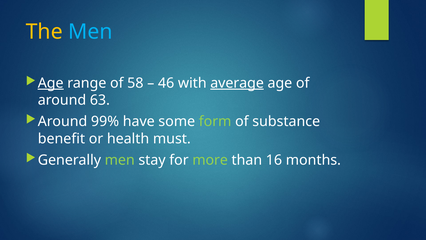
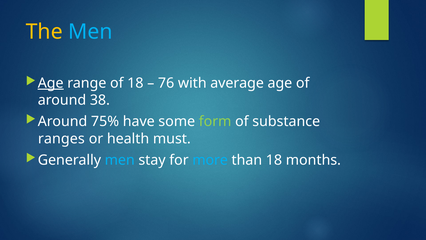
of 58: 58 -> 18
46: 46 -> 76
average underline: present -> none
63: 63 -> 38
99%: 99% -> 75%
benefit: benefit -> ranges
men at (120, 160) colour: light green -> light blue
more colour: light green -> light blue
than 16: 16 -> 18
